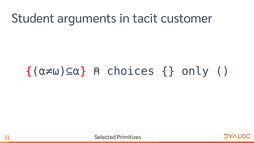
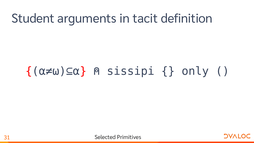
customer: customer -> definition
choices: choices -> sissipi
